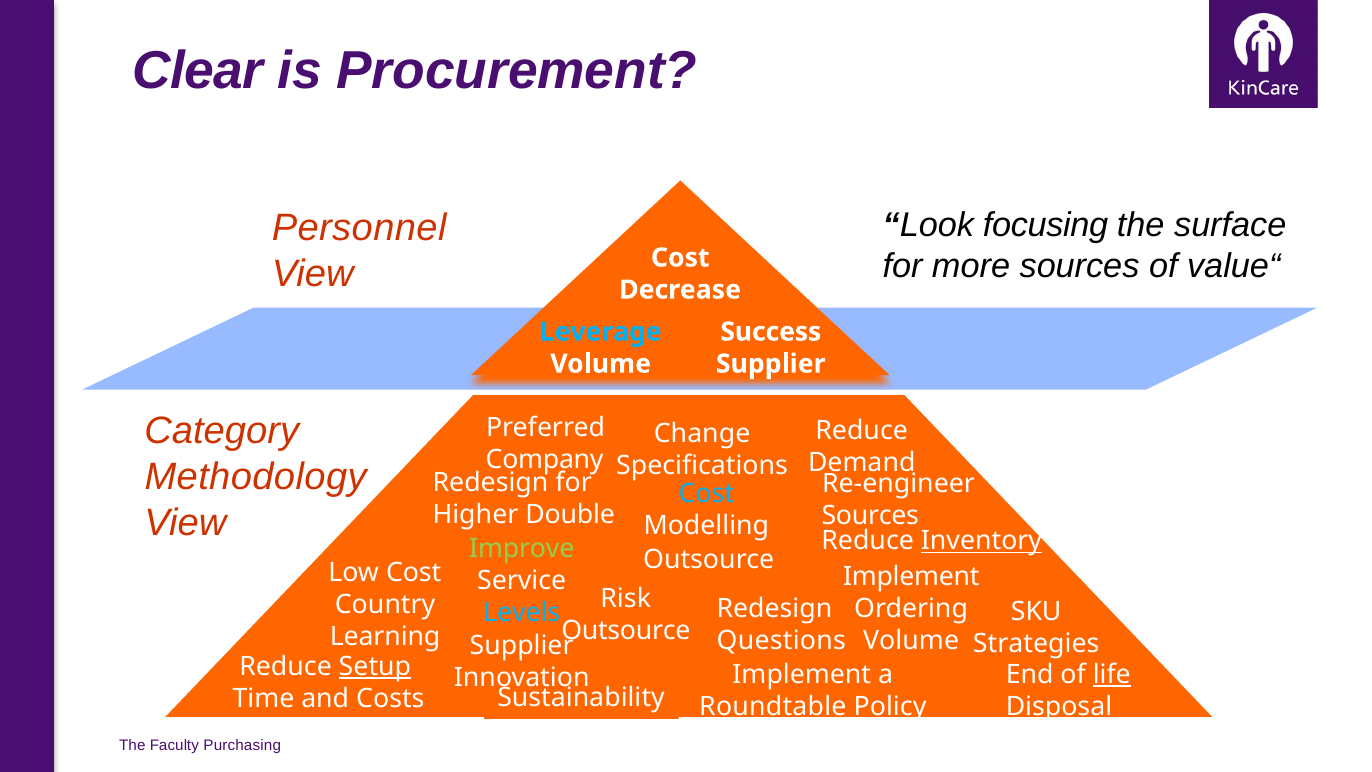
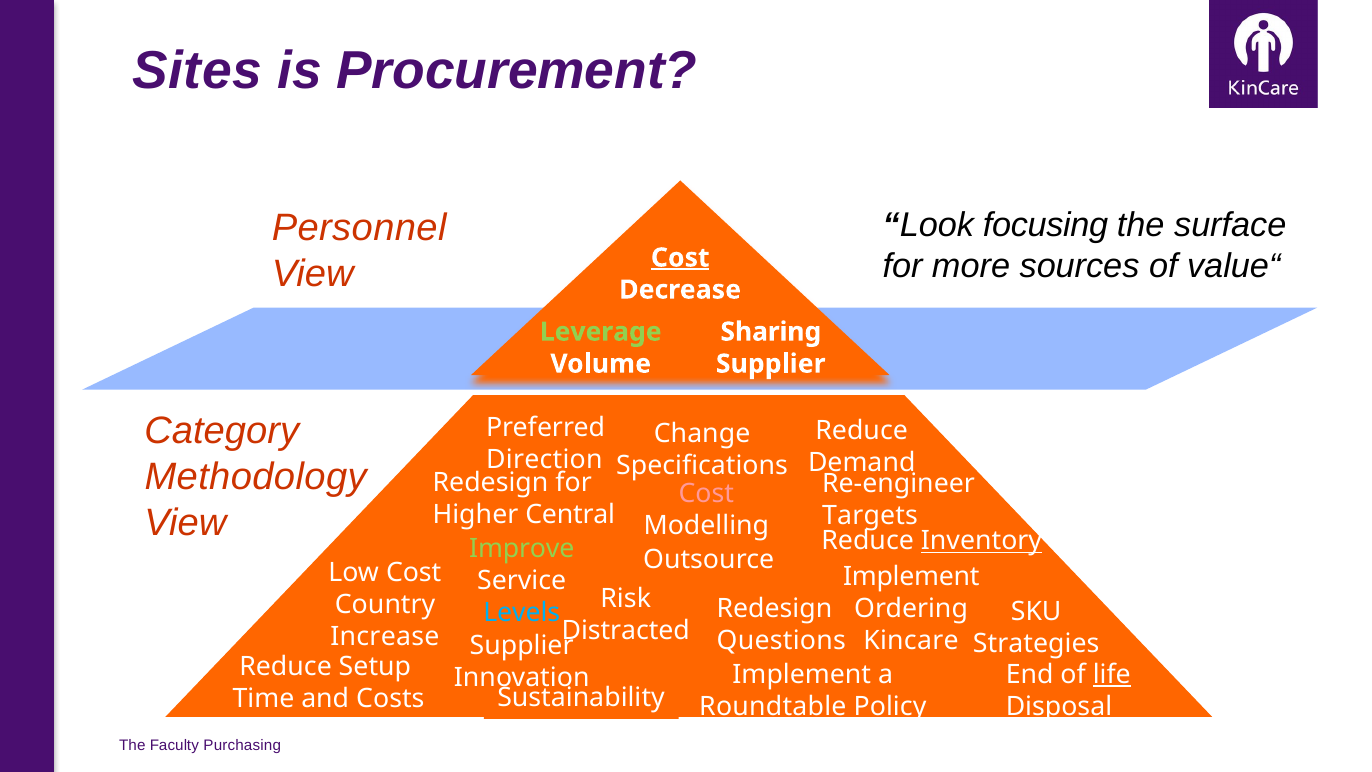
Clear: Clear -> Sites
Cost at (680, 258) underline: none -> present
Leverage colour: light blue -> light green
Success: Success -> Sharing
Company: Company -> Direction
Cost at (706, 494) colour: light blue -> pink
Double: Double -> Central
Sources at (870, 516): Sources -> Targets
Outsource at (626, 630): Outsource -> Distracted
Learning: Learning -> Increase
Volume at (911, 640): Volume -> Kincare
Setup underline: present -> none
